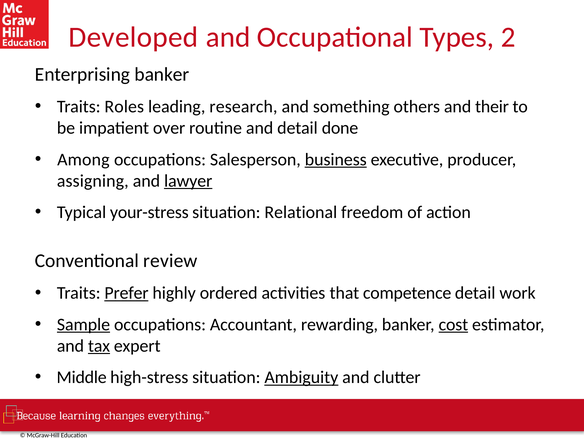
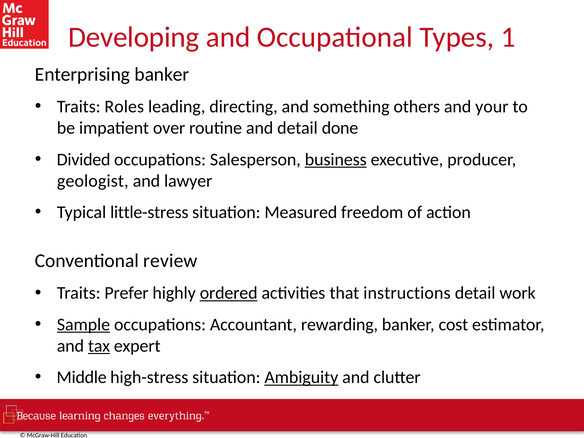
Developed: Developed -> Developing
2: 2 -> 1
research: research -> directing
their: their -> your
Among: Among -> Divided
assigning: assigning -> geologist
lawyer underline: present -> none
your-stress: your-stress -> little-stress
Relational: Relational -> Measured
Prefer underline: present -> none
ordered underline: none -> present
competence: competence -> instructions
cost underline: present -> none
